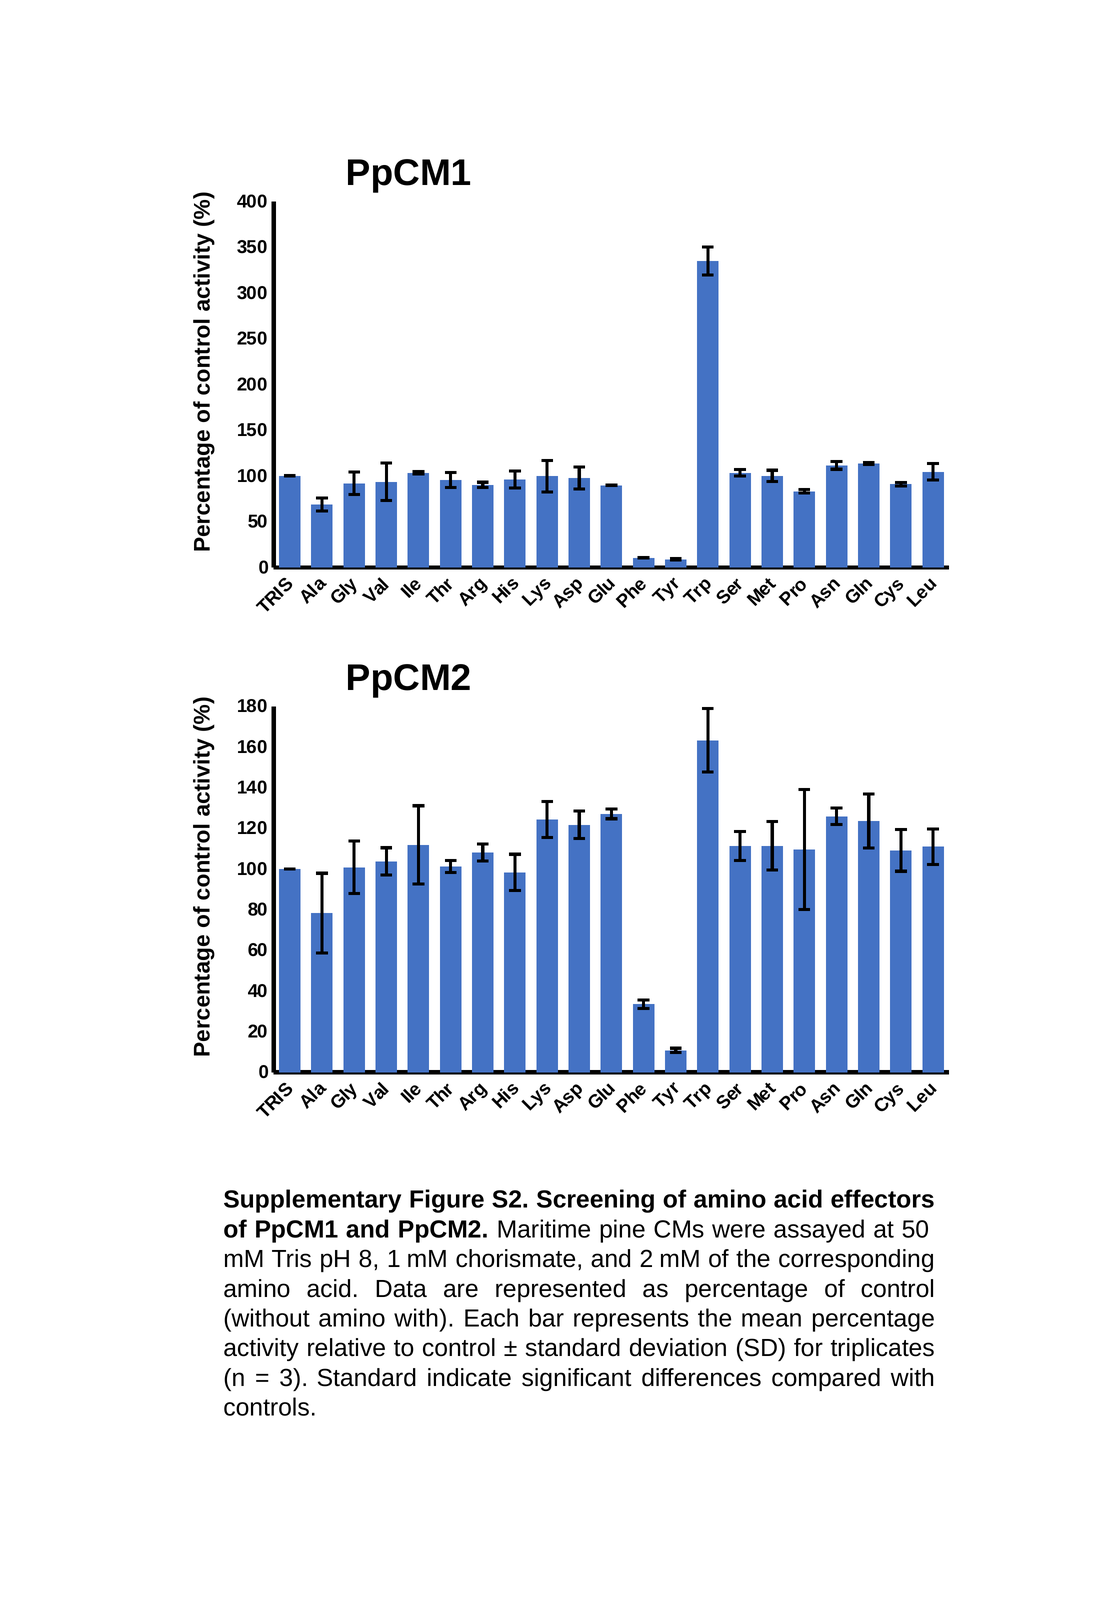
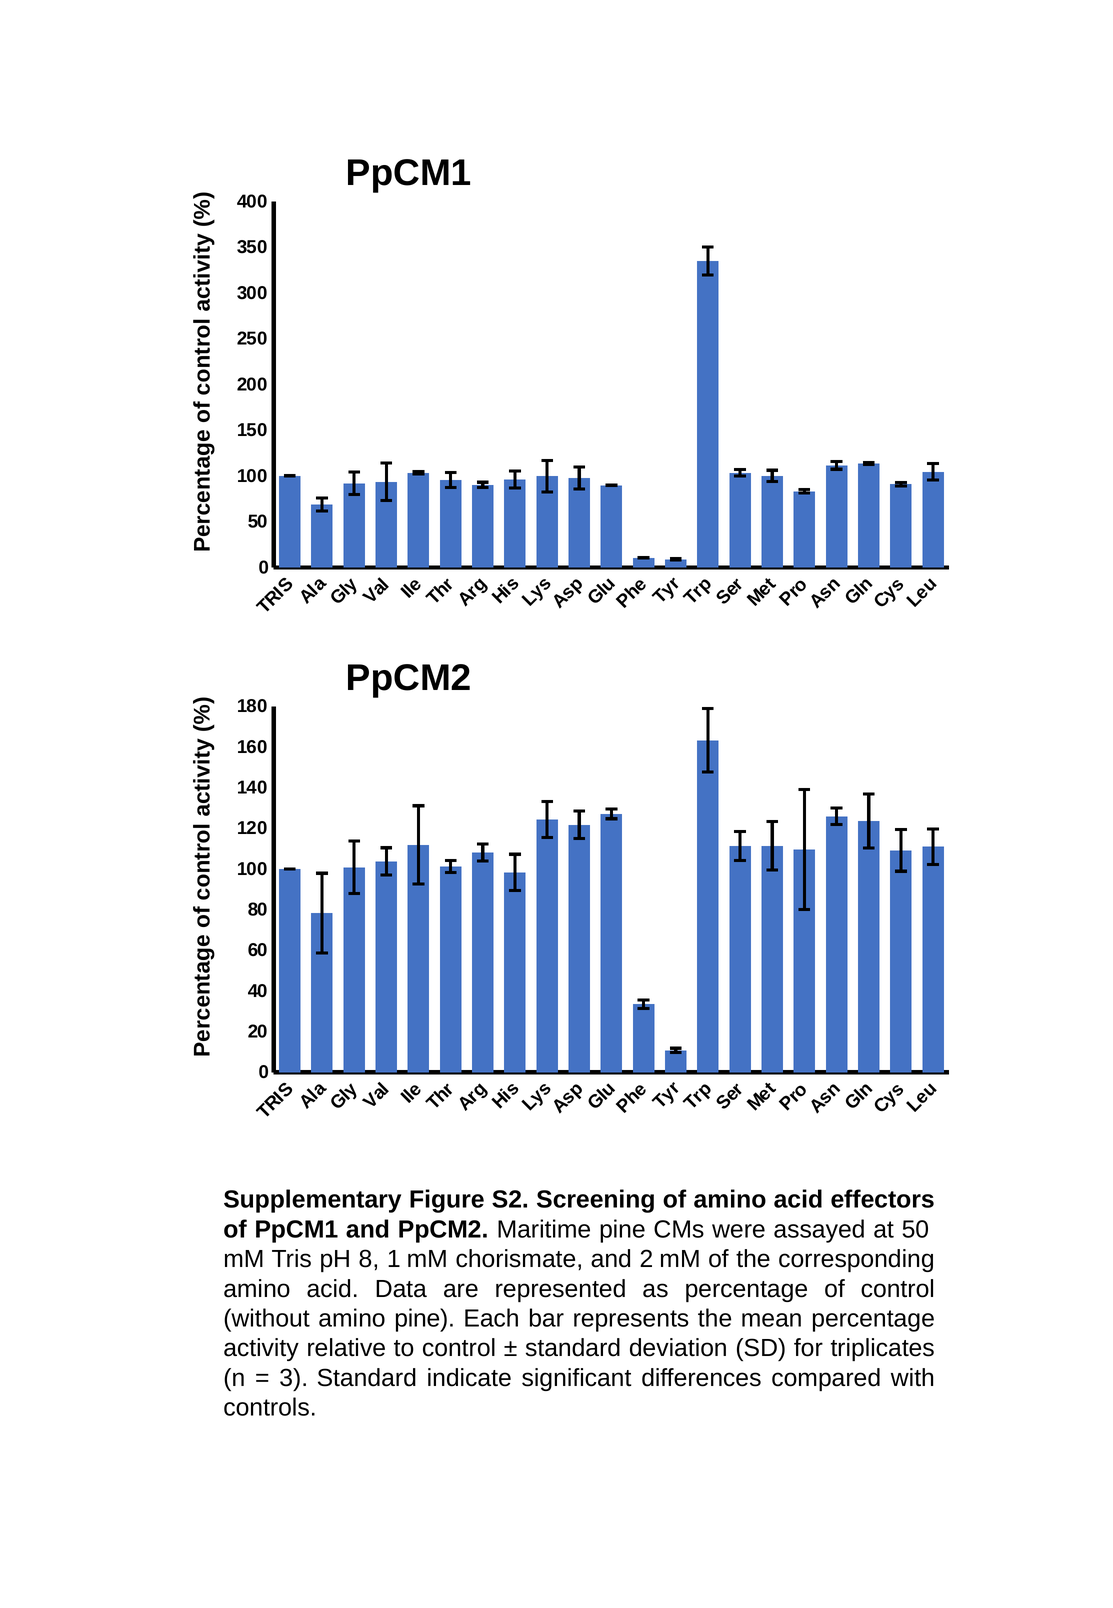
amino with: with -> pine
